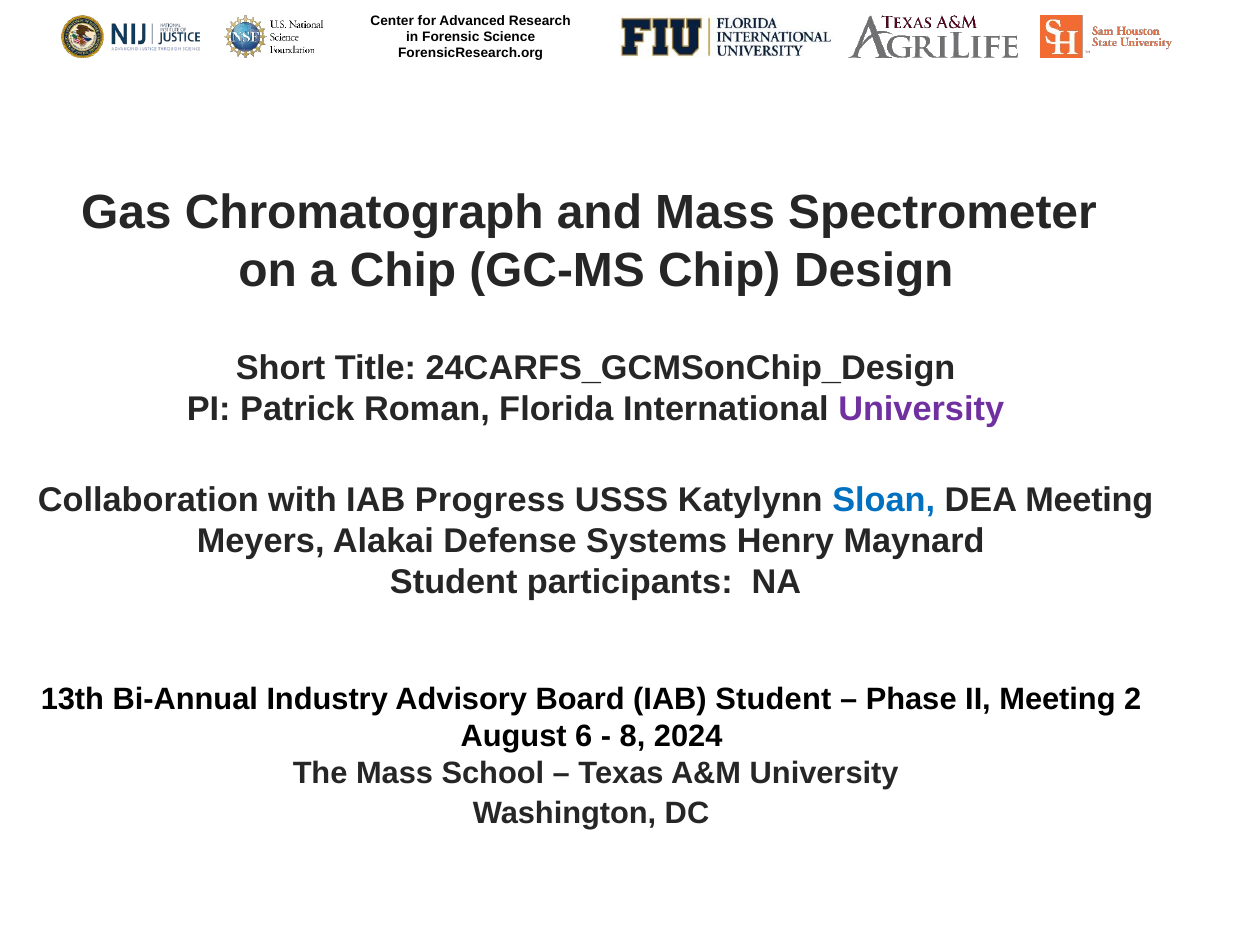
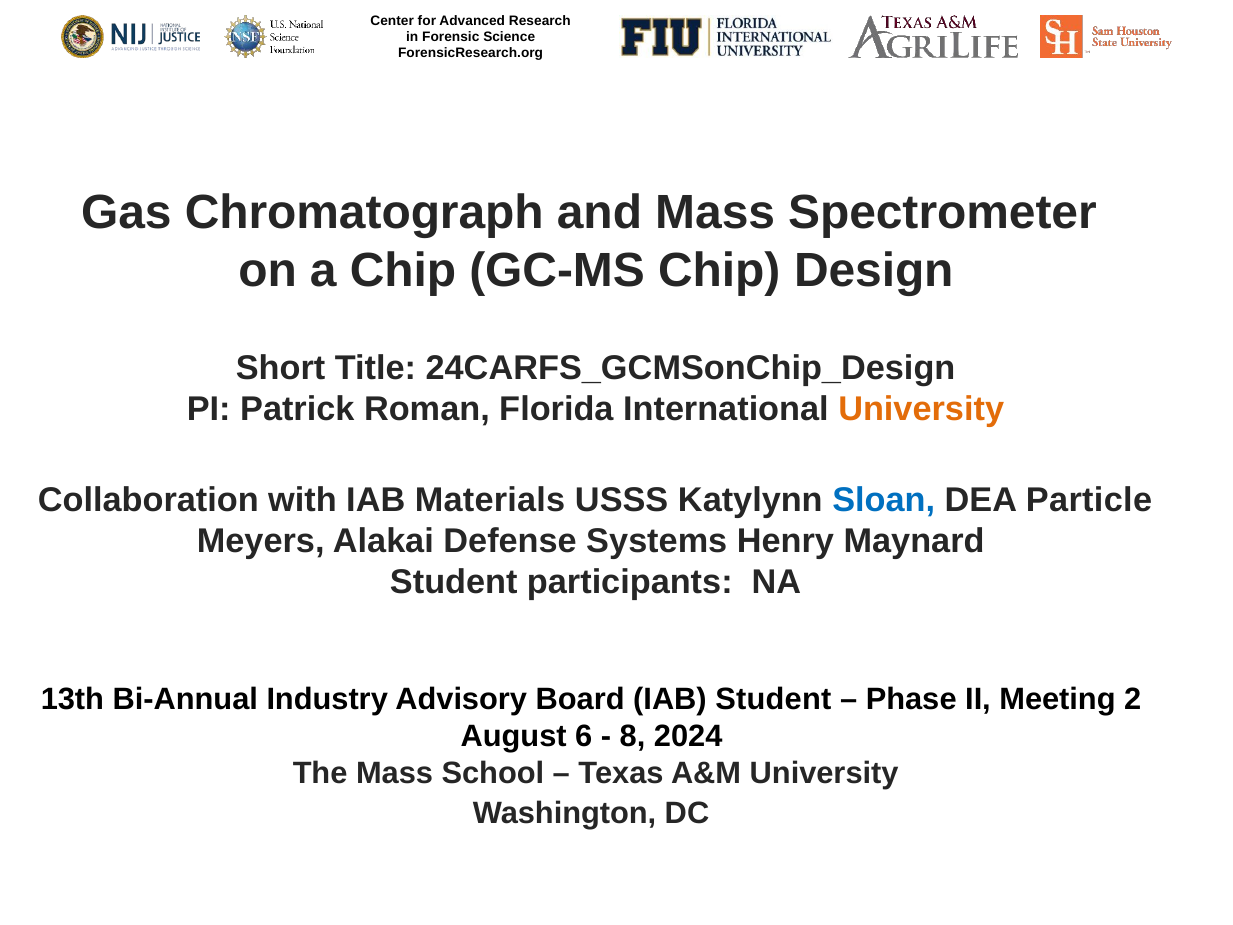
University at (921, 409) colour: purple -> orange
Progress: Progress -> Materials
DEA Meeting: Meeting -> Particle
